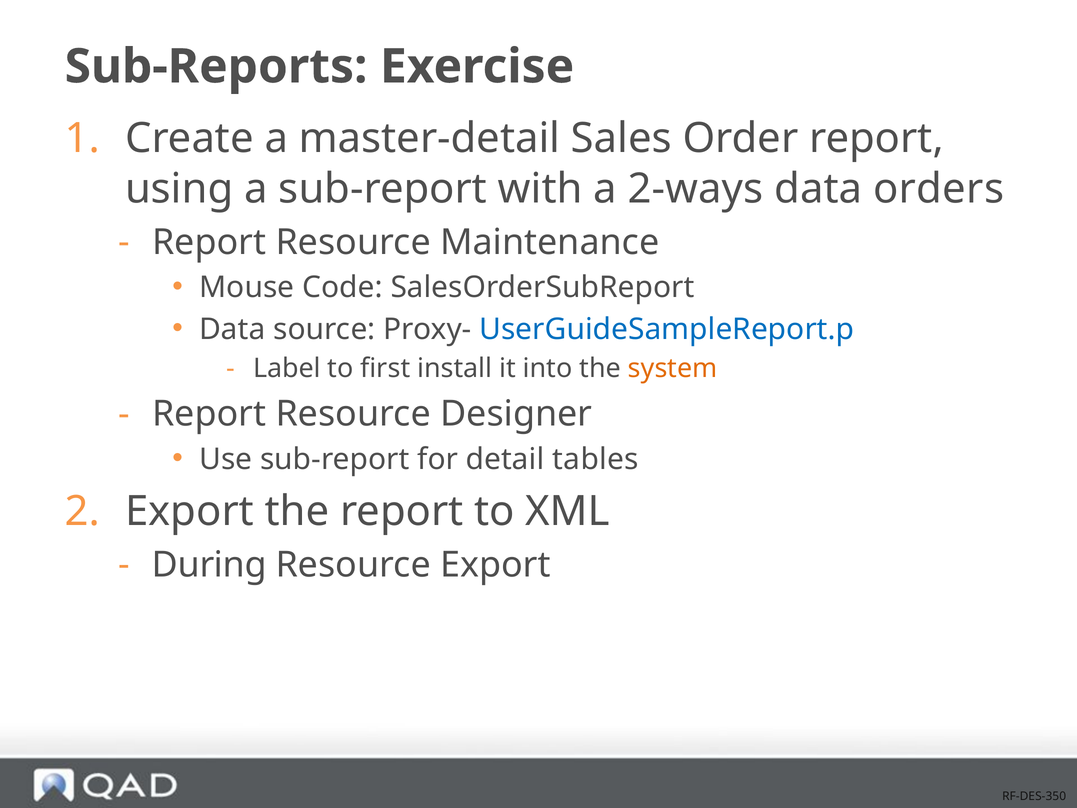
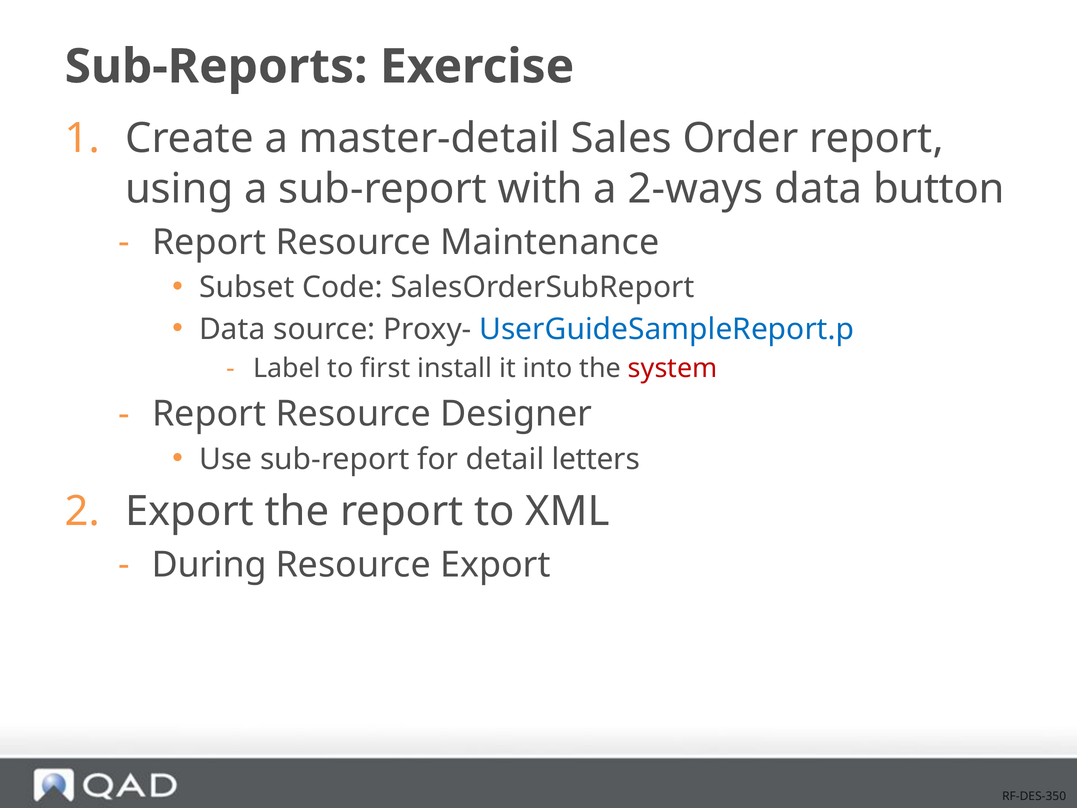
orders: orders -> button
Mouse: Mouse -> Subset
system colour: orange -> red
tables: tables -> letters
